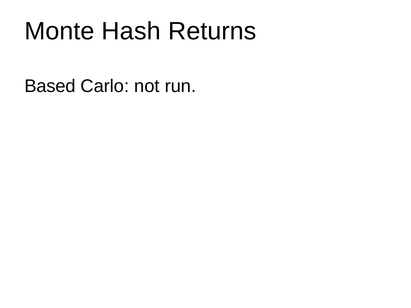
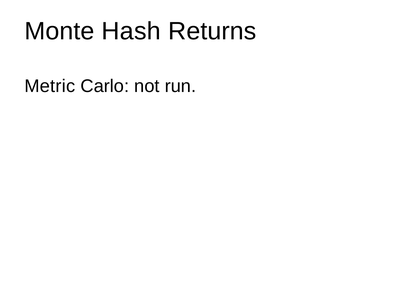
Based: Based -> Metric
